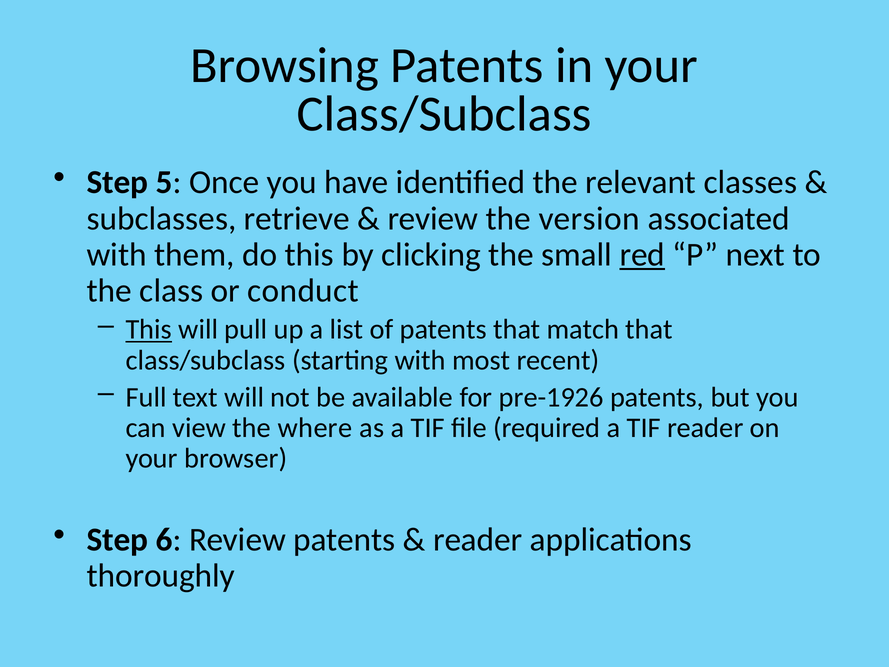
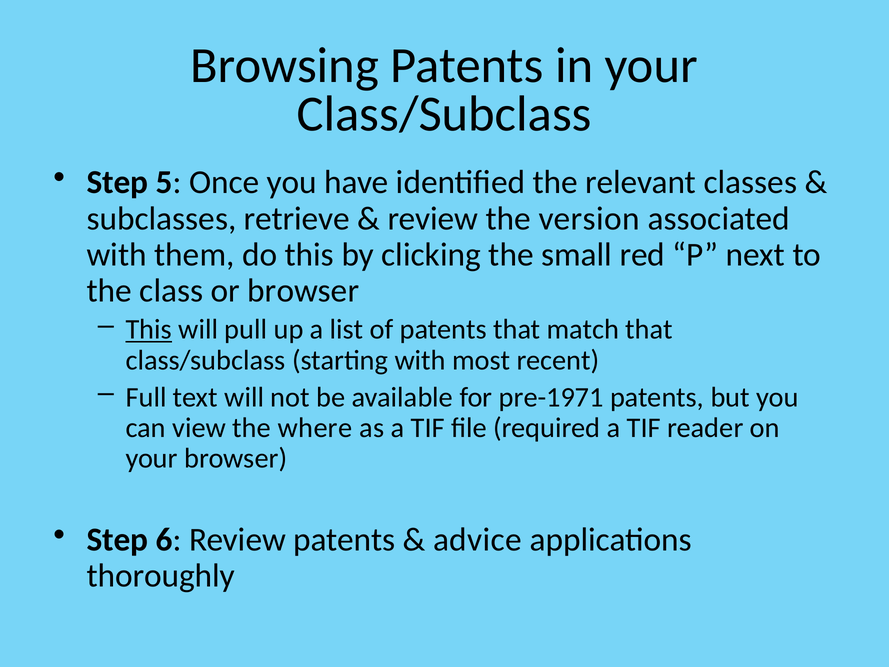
red underline: present -> none
or conduct: conduct -> browser
pre-1926: pre-1926 -> pre-1971
reader at (478, 540): reader -> advice
